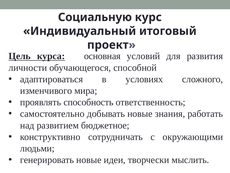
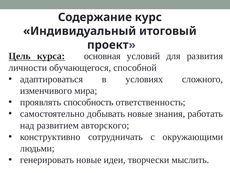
Социальную: Социальную -> Содержание
бюджетное: бюджетное -> авторского
